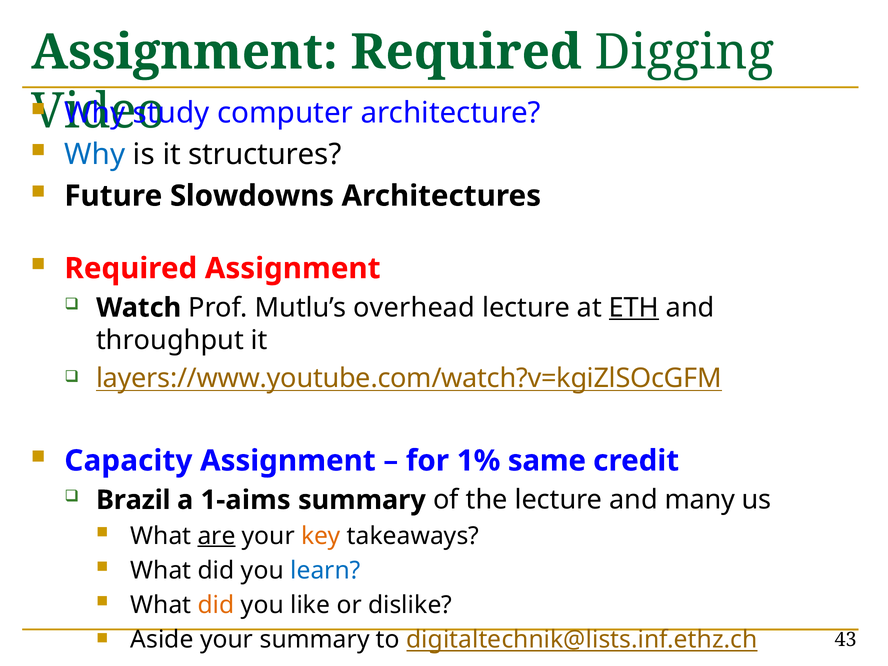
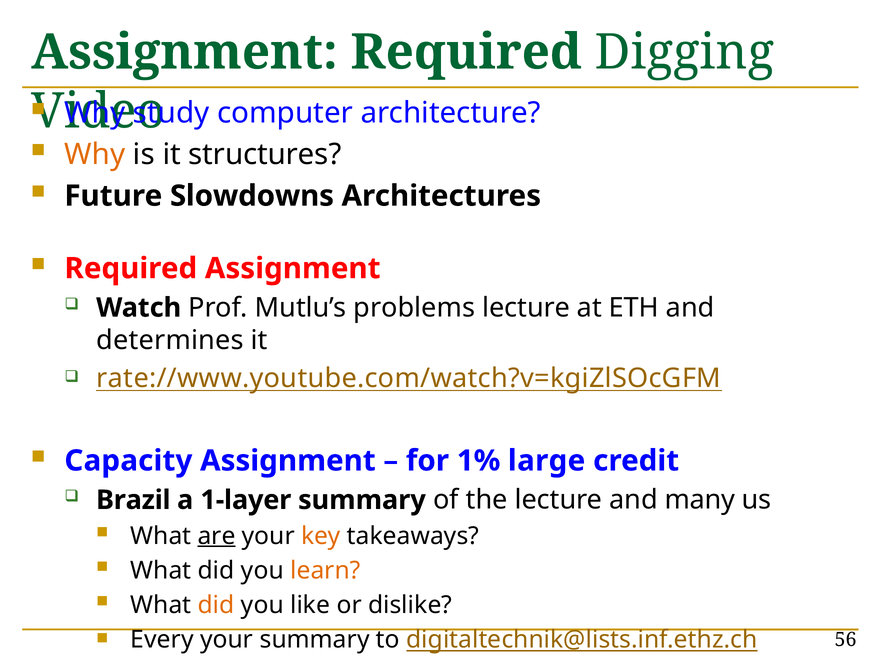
Why at (95, 155) colour: blue -> orange
overhead: overhead -> problems
ETH underline: present -> none
throughput: throughput -> determines
layers://www.youtube.com/watch?v=kgiZlSOcGFM: layers://www.youtube.com/watch?v=kgiZlSOcGFM -> rate://www.youtube.com/watch?v=kgiZlSOcGFM
same: same -> large
1-aims: 1-aims -> 1-layer
learn colour: blue -> orange
Aside: Aside -> Every
43: 43 -> 56
